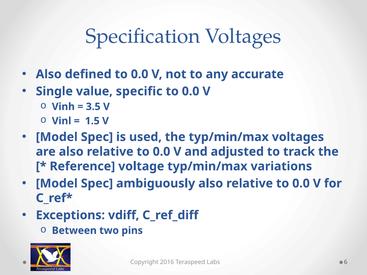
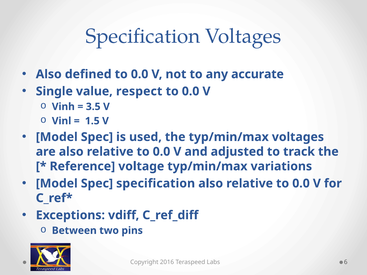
specific: specific -> respect
Spec ambiguously: ambiguously -> specification
